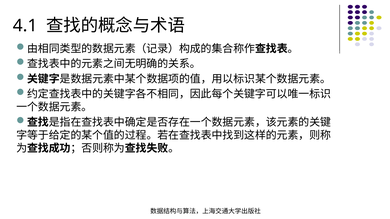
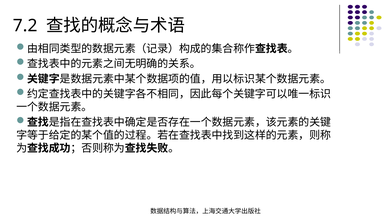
4.1: 4.1 -> 7.2
